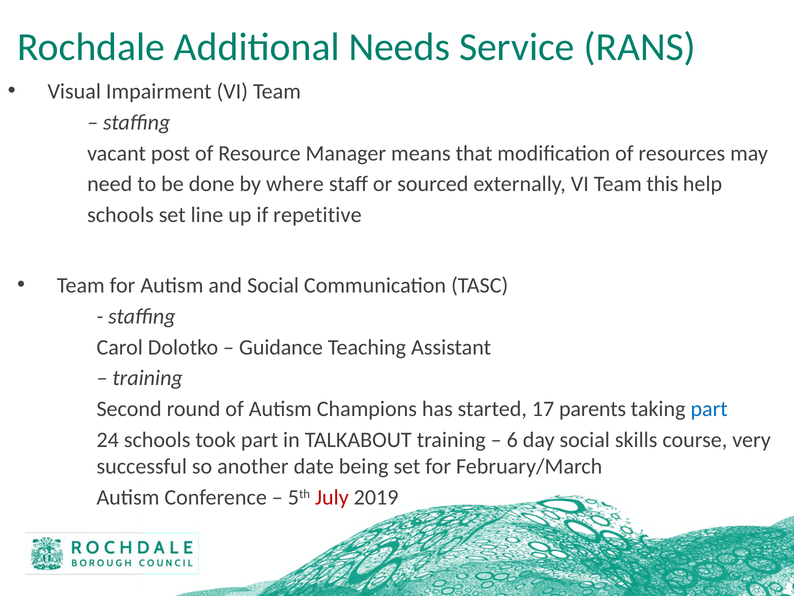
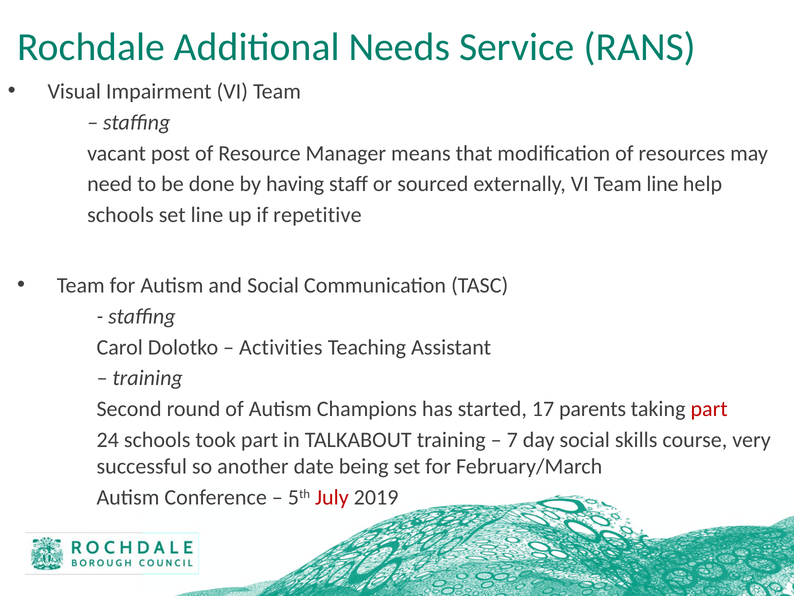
where: where -> having
Team this: this -> line
Guidance: Guidance -> Activities
part at (709, 409) colour: blue -> red
6: 6 -> 7
